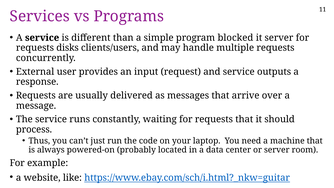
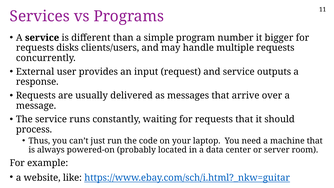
blocked: blocked -> number
it server: server -> bigger
